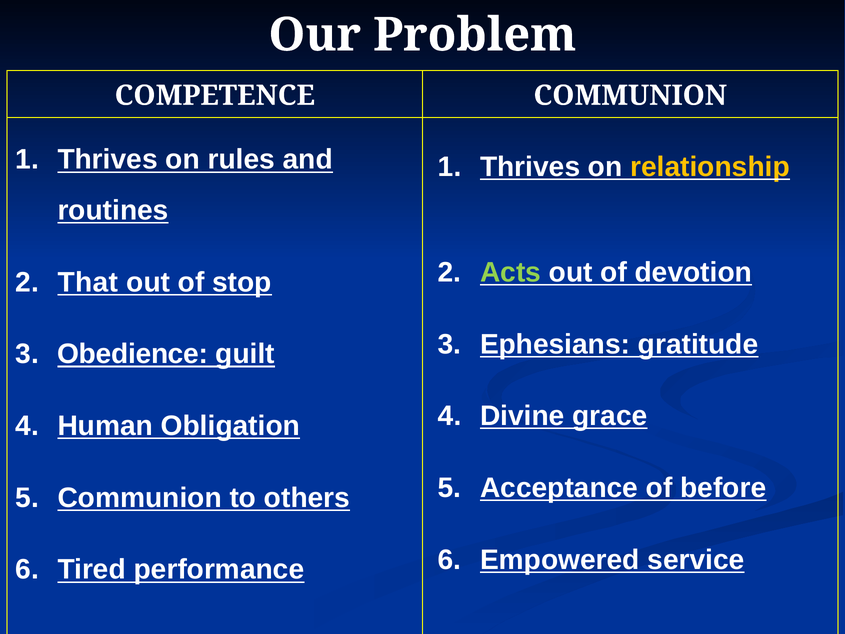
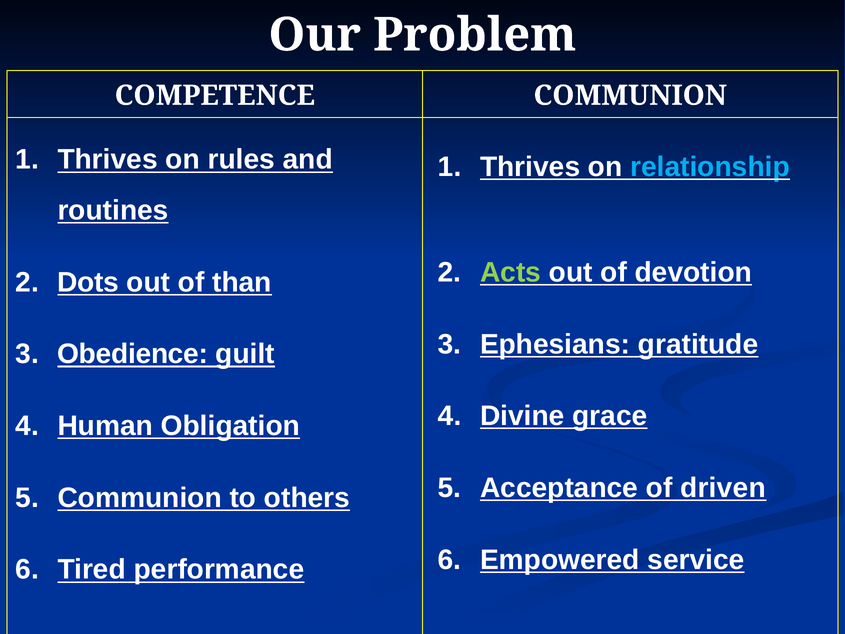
relationship colour: yellow -> light blue
That: That -> Dots
stop: stop -> than
before: before -> driven
